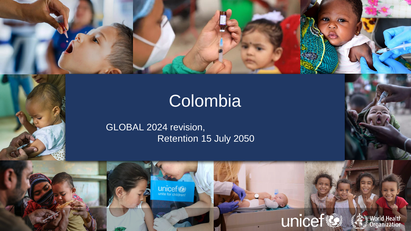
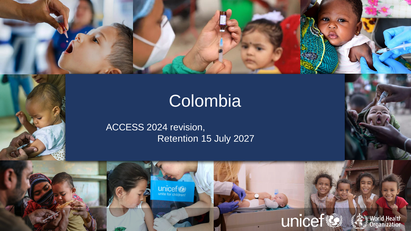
GLOBAL: GLOBAL -> ACCESS
2050: 2050 -> 2027
